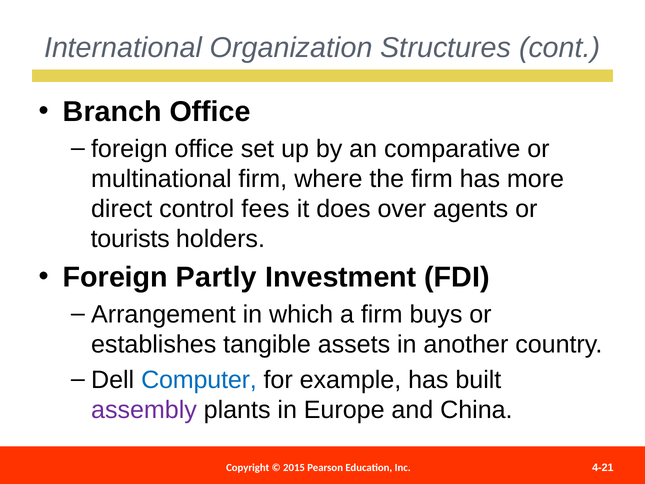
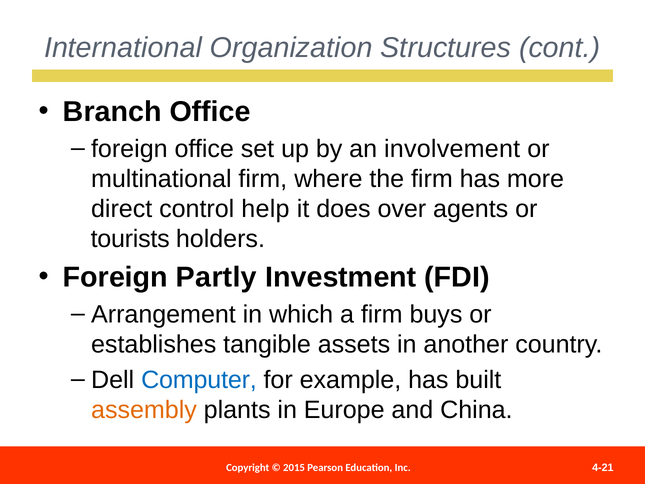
comparative: comparative -> involvement
fees: fees -> help
assembly colour: purple -> orange
